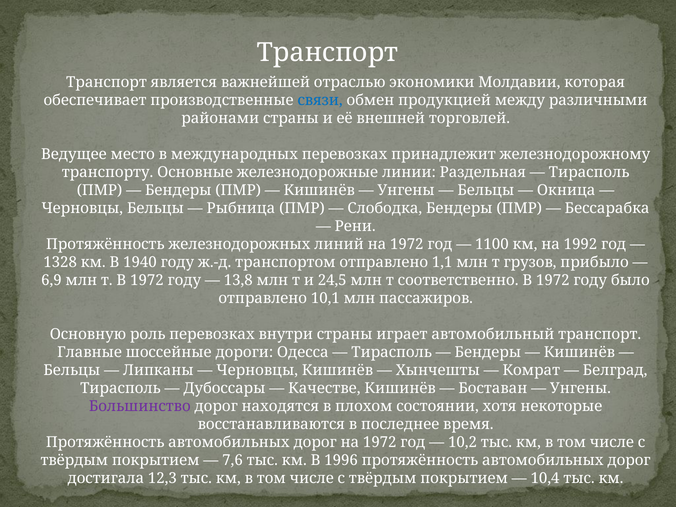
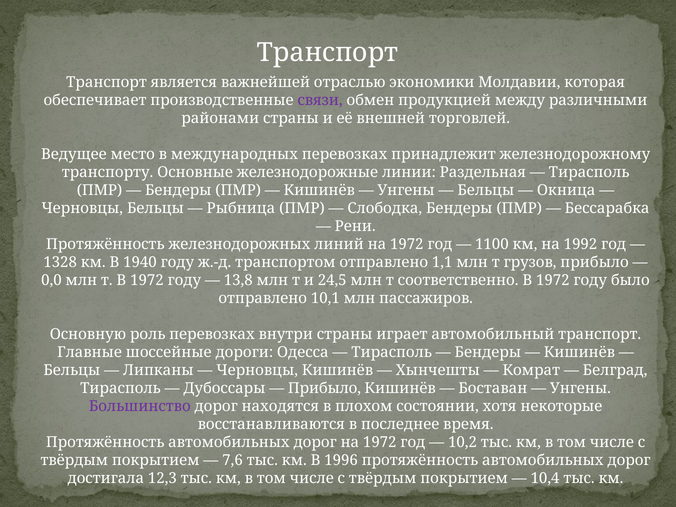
связи colour: blue -> purple
6,9: 6,9 -> 0,0
Качестве at (324, 388): Качестве -> Прибыло
